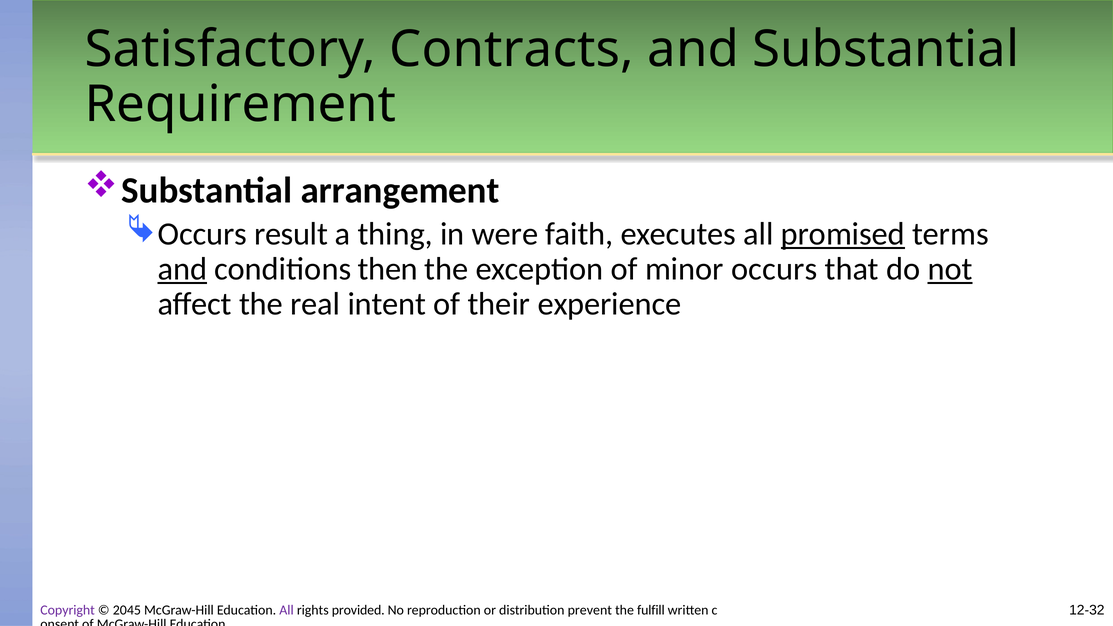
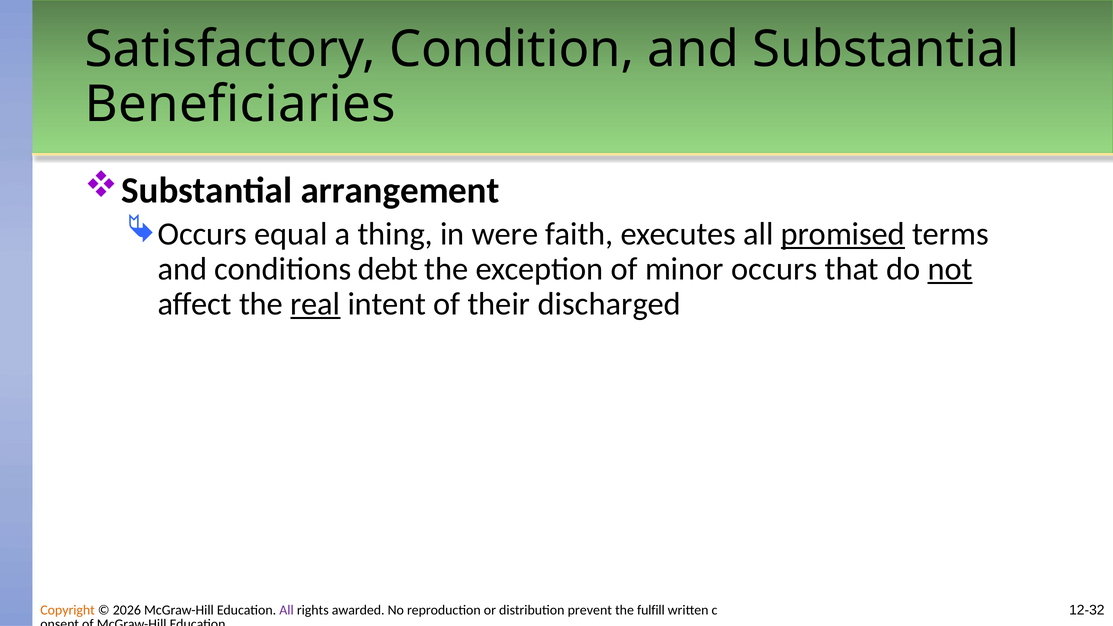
Contracts: Contracts -> Condition
Requirement: Requirement -> Beneficiaries
result: result -> equal
and at (182, 269) underline: present -> none
then: then -> debt
real underline: none -> present
experience: experience -> discharged
Copyright colour: purple -> orange
2045: 2045 -> 2026
provided: provided -> awarded
